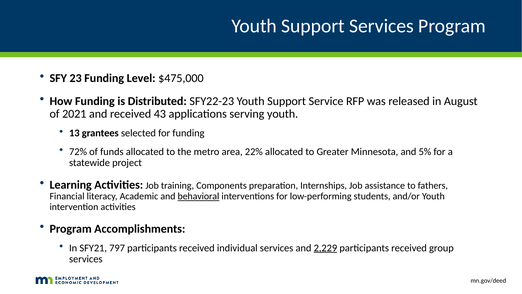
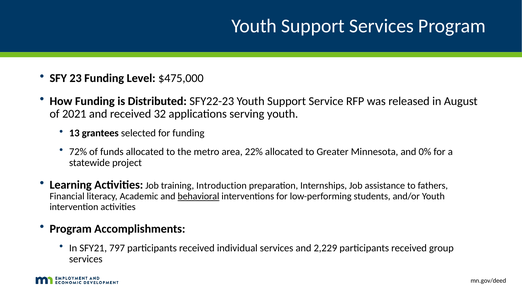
43: 43 -> 32
5%: 5% -> 0%
Components: Components -> Introduction
2,229 underline: present -> none
